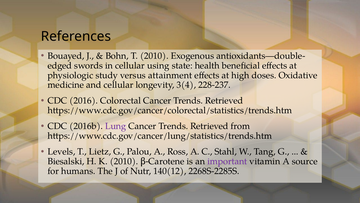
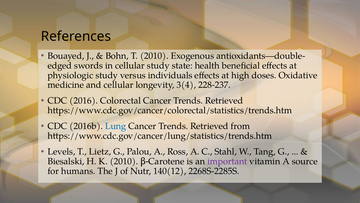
cellular using: using -> study
attainment: attainment -> individuals
Lung colour: purple -> blue
